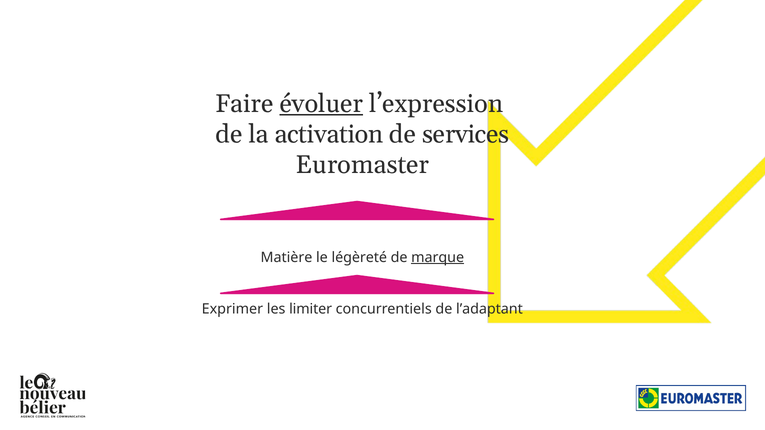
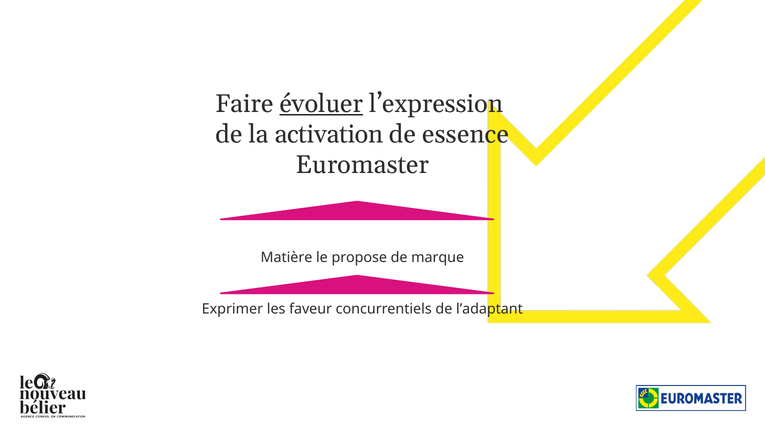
services: services -> essence
légèreté: légèreté -> propose
marque underline: present -> none
limiter: limiter -> faveur
